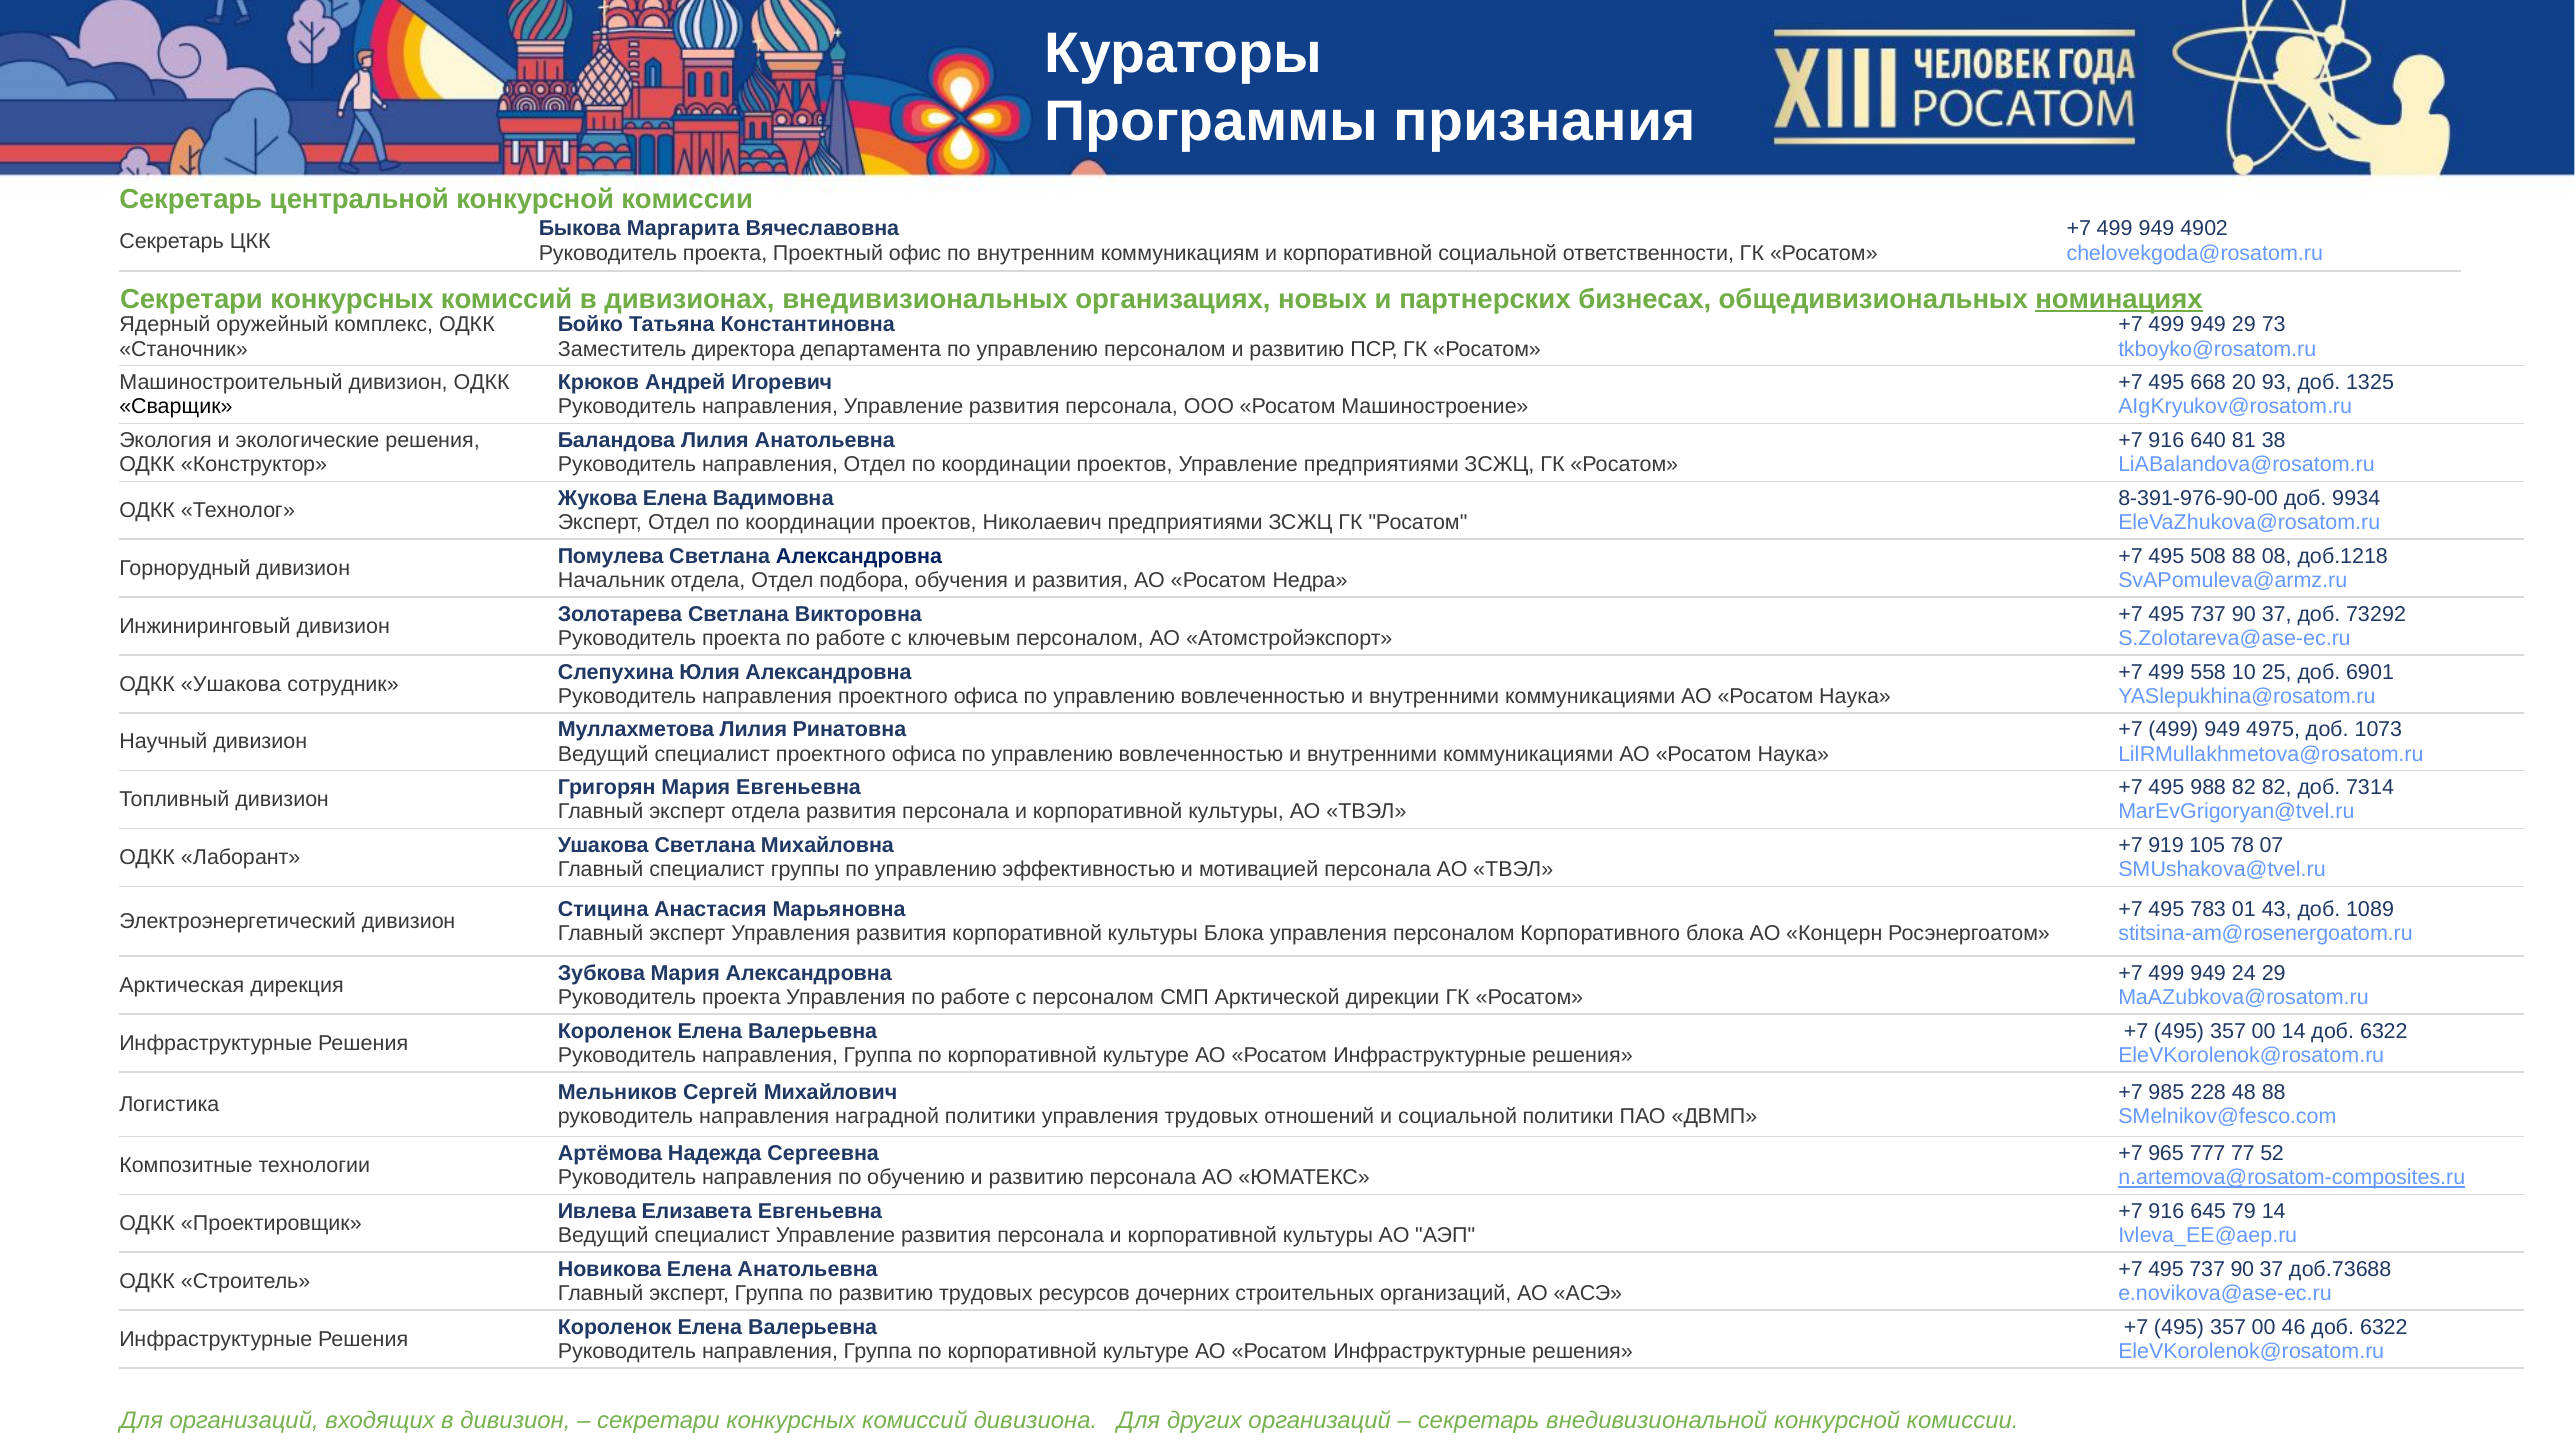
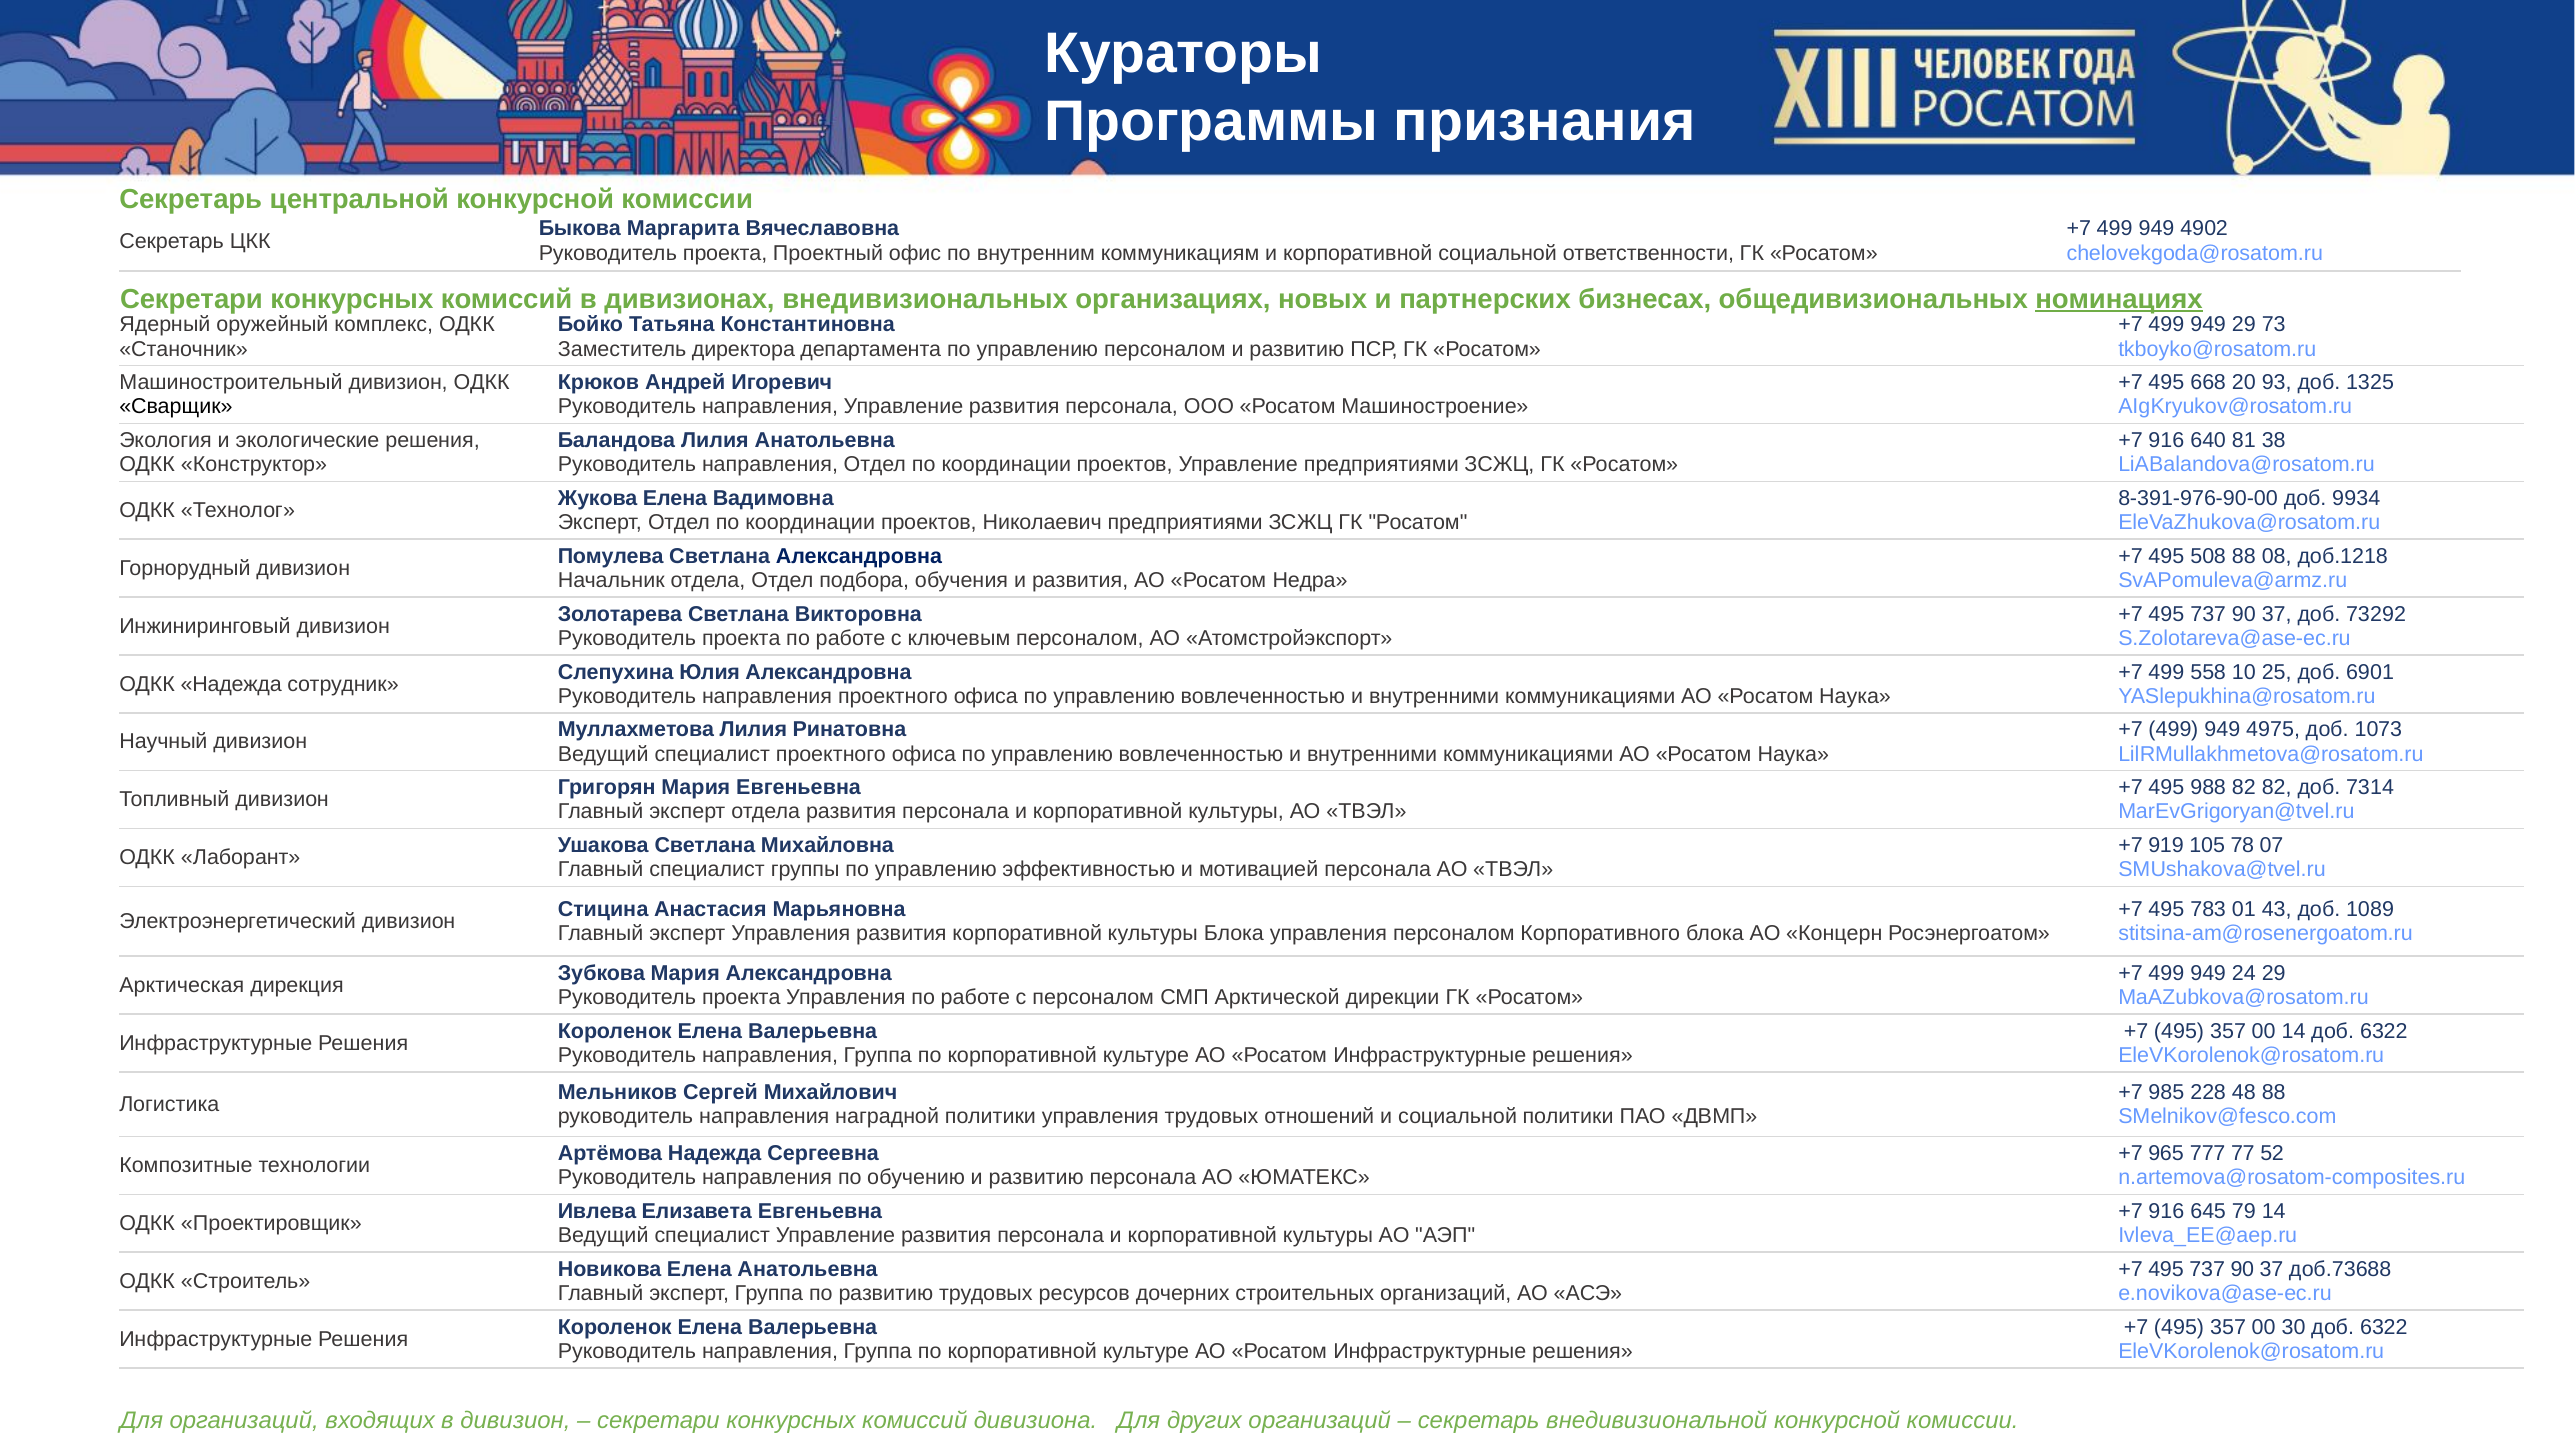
ОДКК Ушакова: Ушакова -> Надежда
n.artemova@rosatom-composites.ru underline: present -> none
46: 46 -> 30
